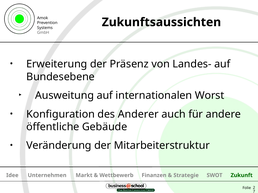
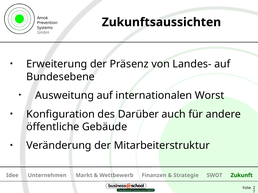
Anderer: Anderer -> Darüber
